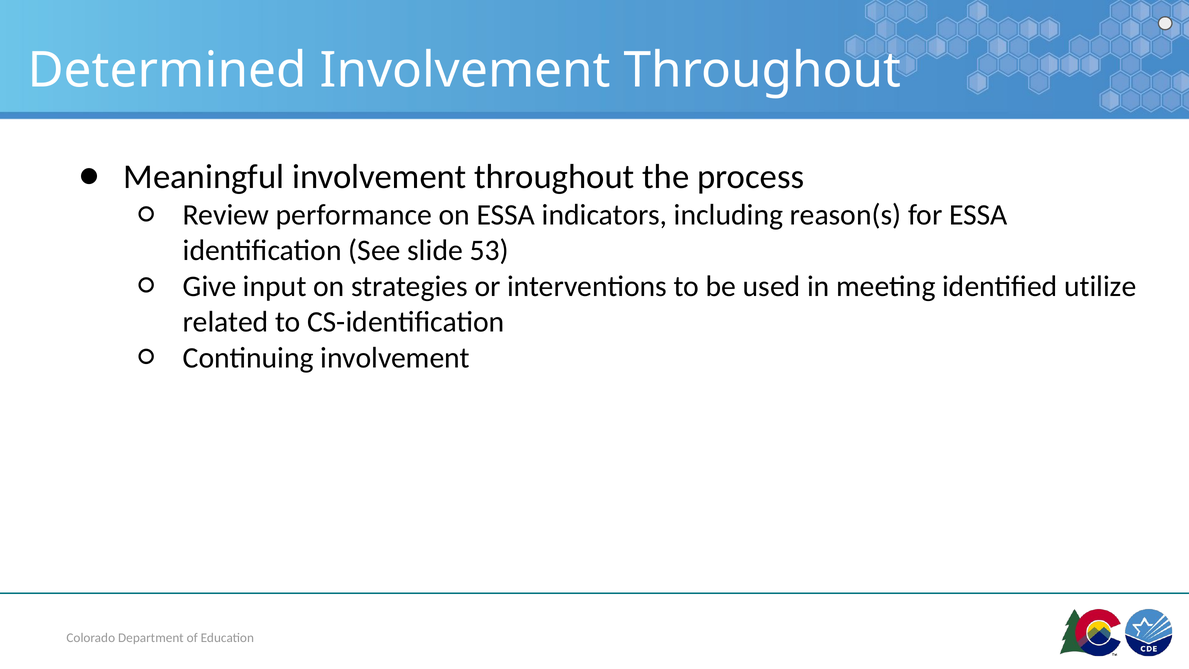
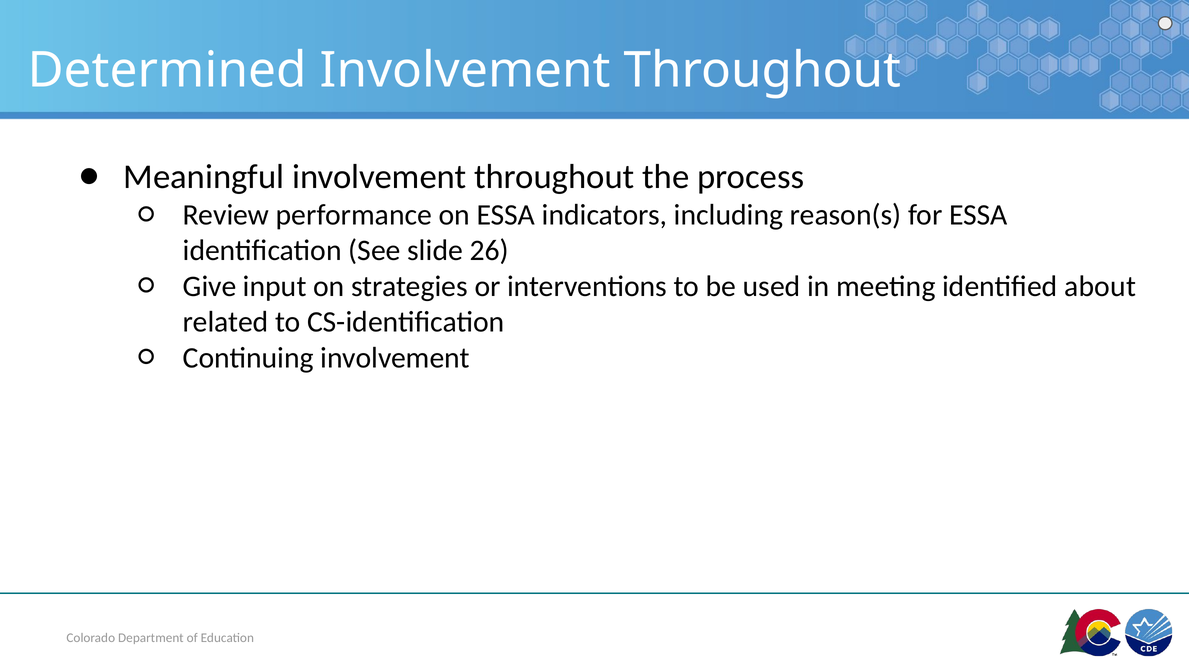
53: 53 -> 26
utilize: utilize -> about
